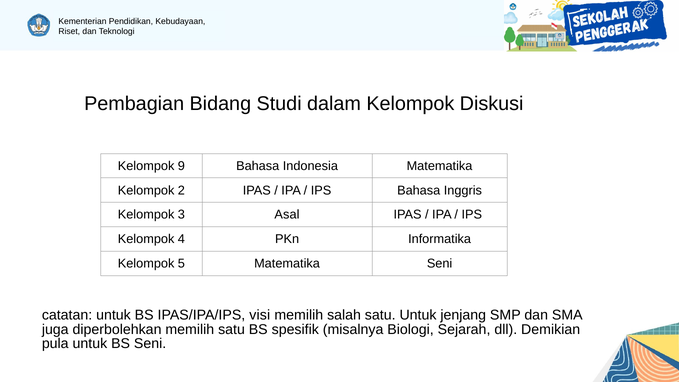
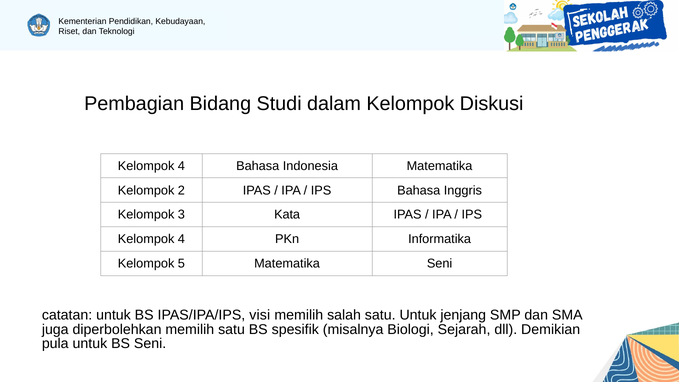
9 at (181, 166): 9 -> 4
Asal: Asal -> Kata
